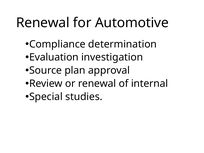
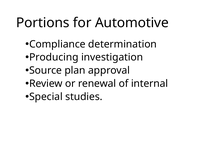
Renewal at (43, 23): Renewal -> Portions
Evaluation: Evaluation -> Producing
